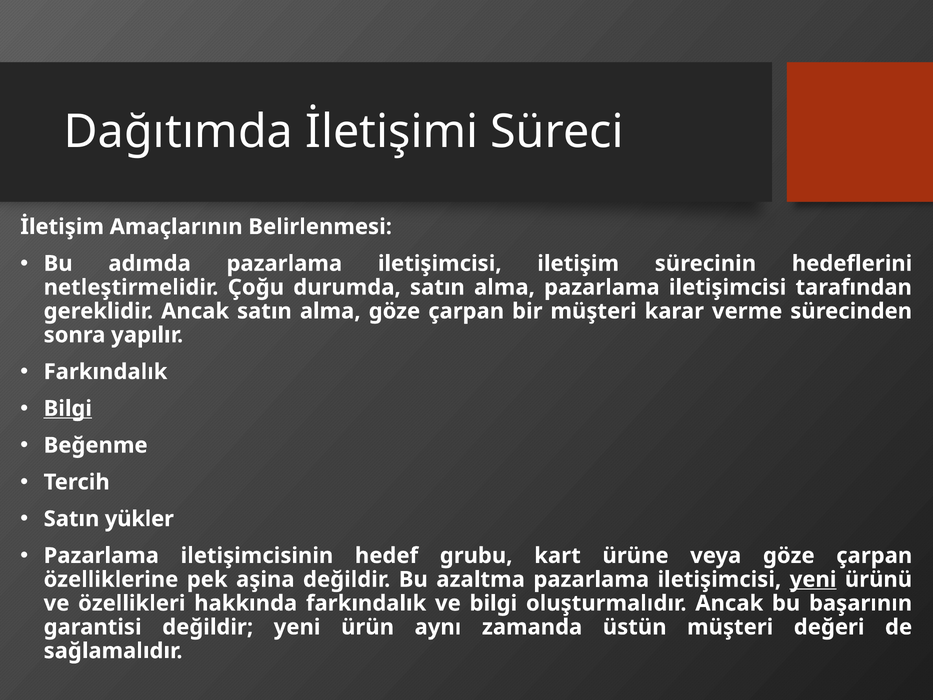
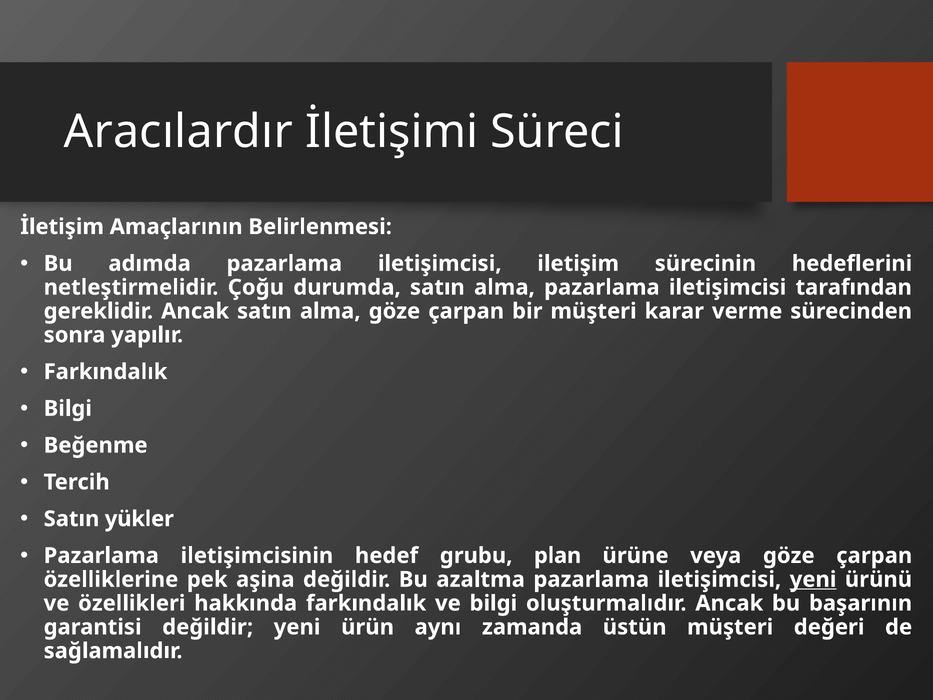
Dağıtımda: Dağıtımda -> Aracılardır
Bilgi at (68, 408) underline: present -> none
kart: kart -> plan
